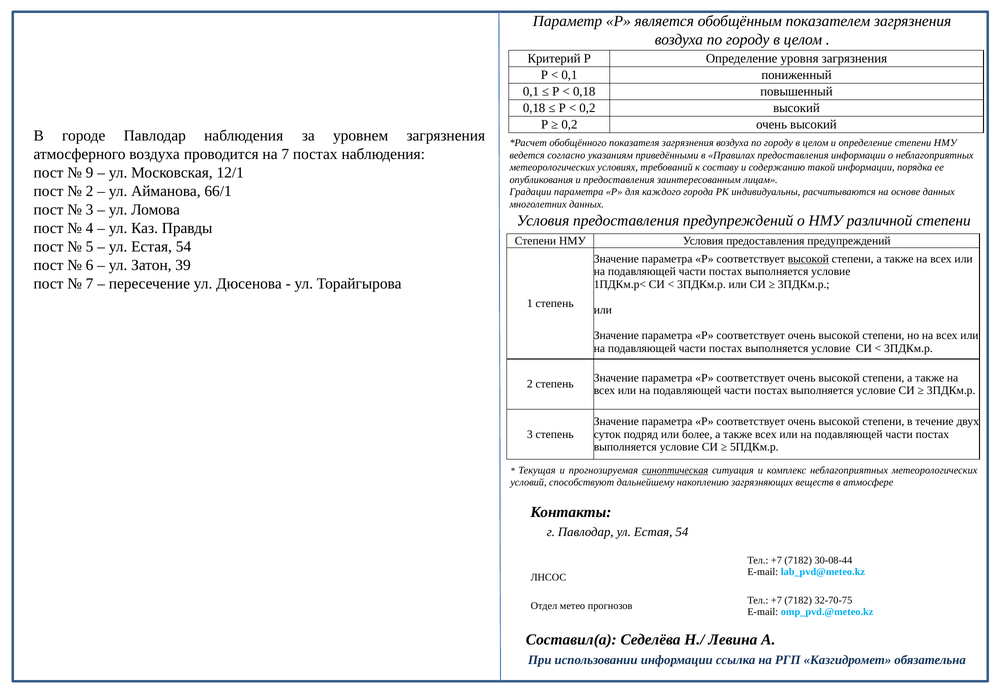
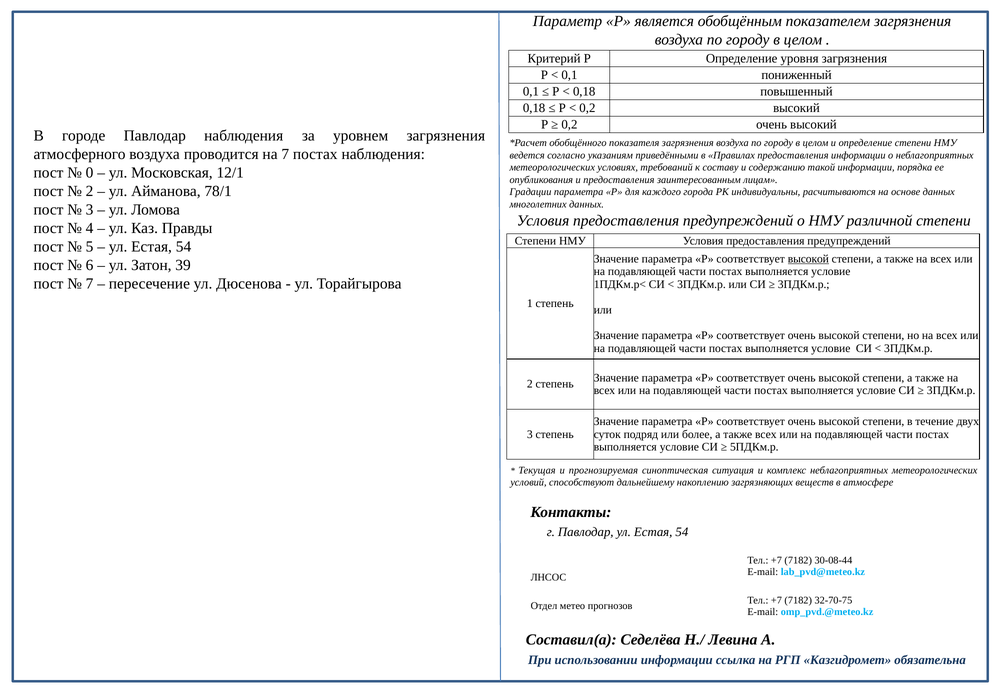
9: 9 -> 0
66/1: 66/1 -> 78/1
синоптическая underline: present -> none
